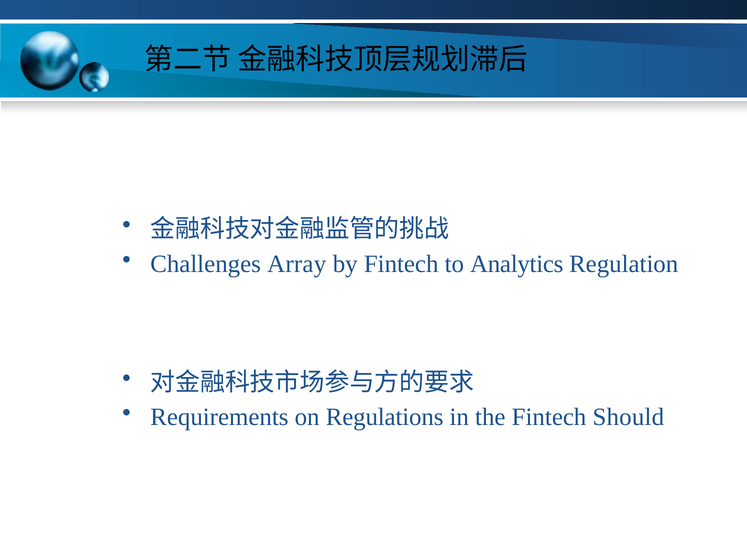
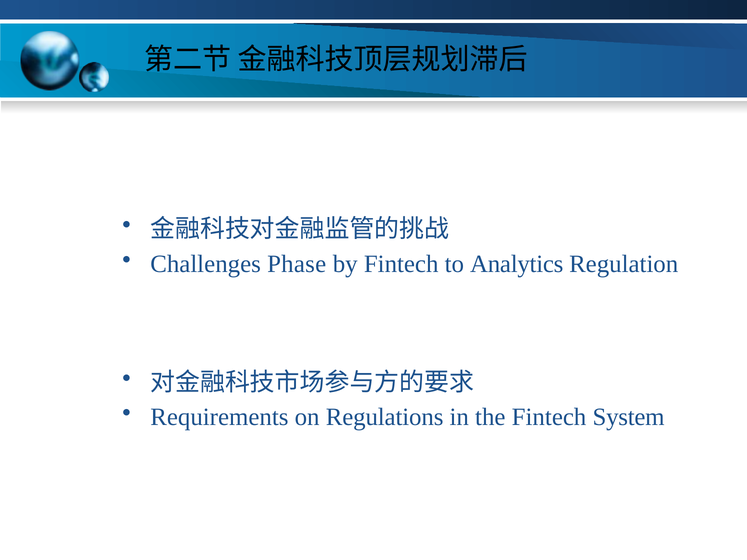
Array: Array -> Phase
Should: Should -> System
